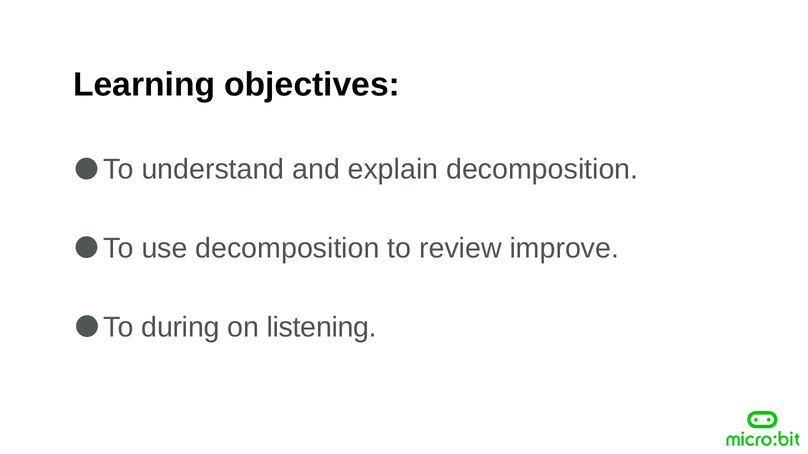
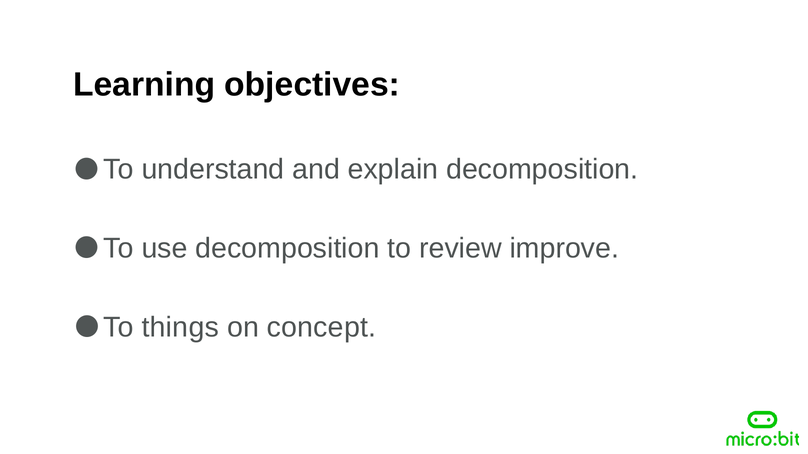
during: during -> things
listening: listening -> concept
